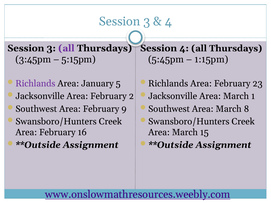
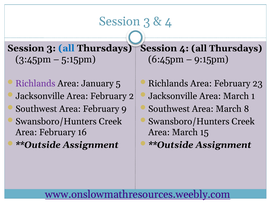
all at (66, 48) colour: purple -> blue
5:45pm: 5:45pm -> 6:45pm
1:15pm: 1:15pm -> 9:15pm
